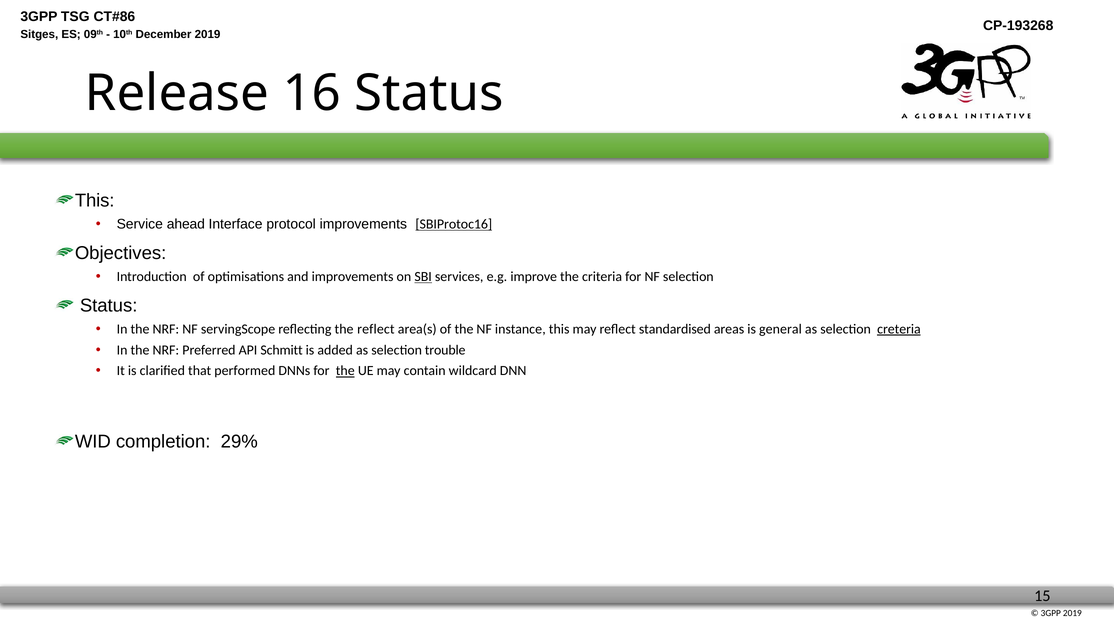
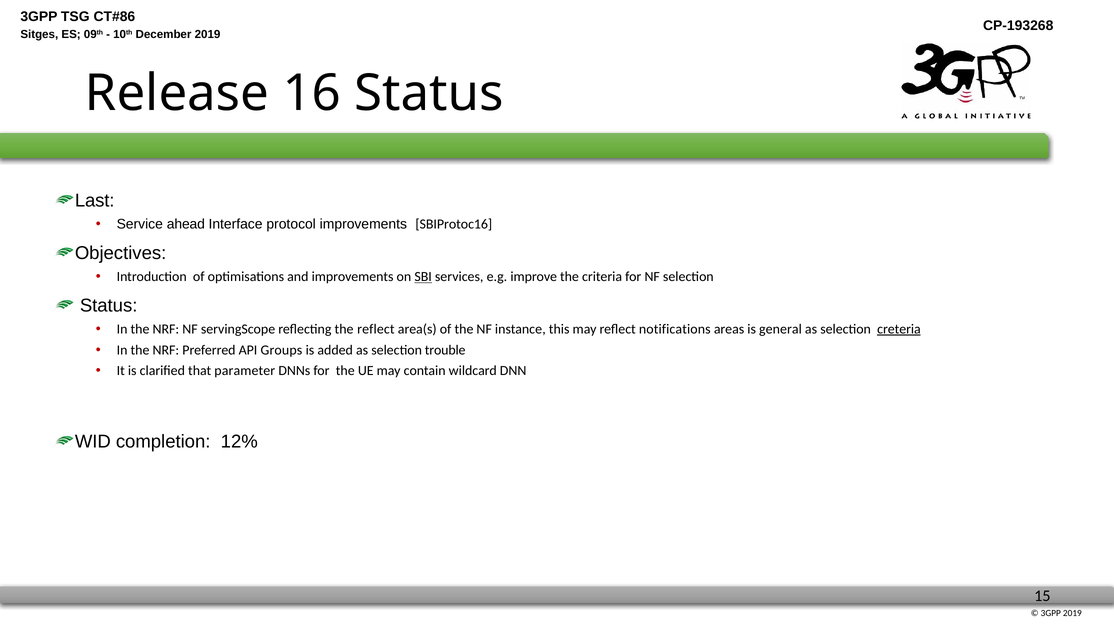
This at (95, 201): This -> Last
SBIProtoc16 underline: present -> none
standardised: standardised -> notifications
Schmitt: Schmitt -> Groups
performed: performed -> parameter
the at (345, 371) underline: present -> none
29%: 29% -> 12%
